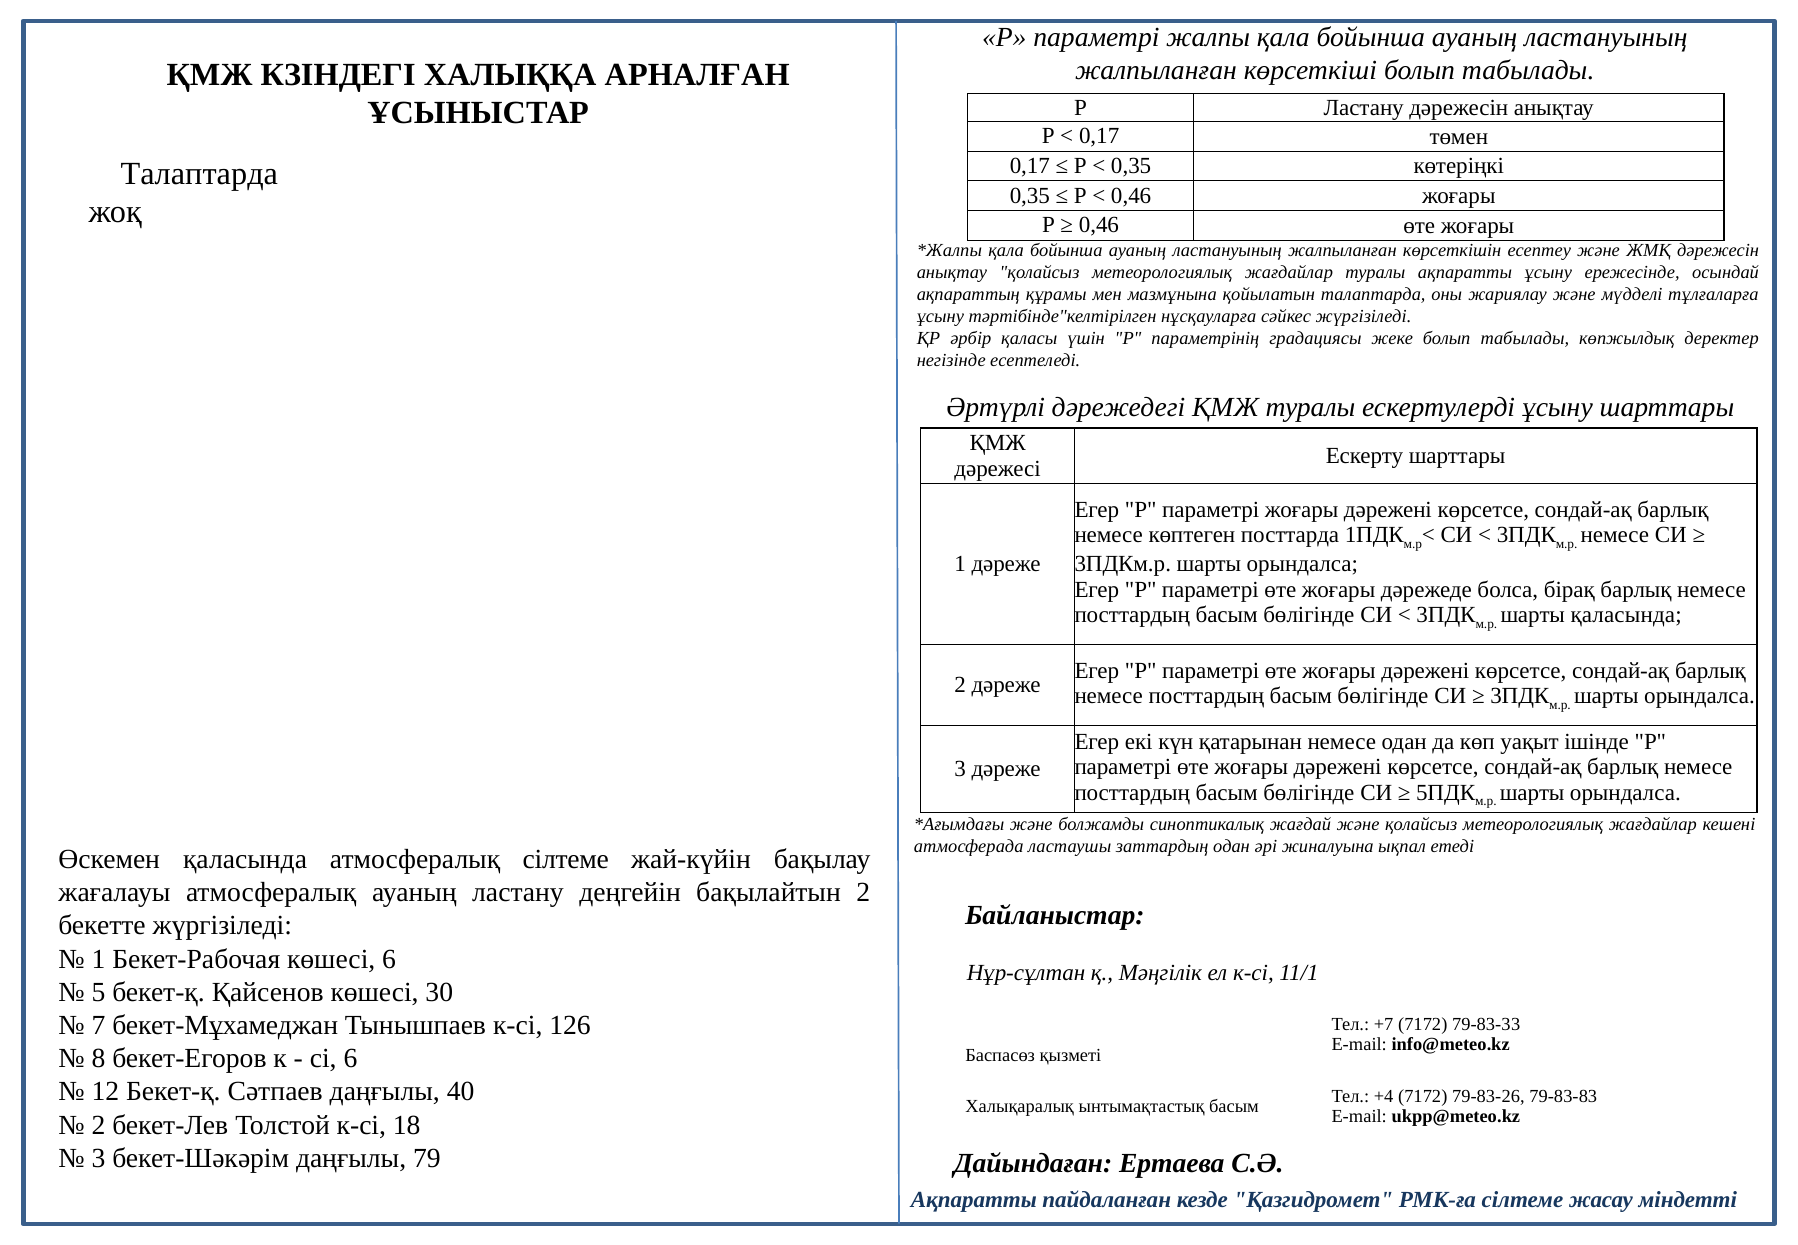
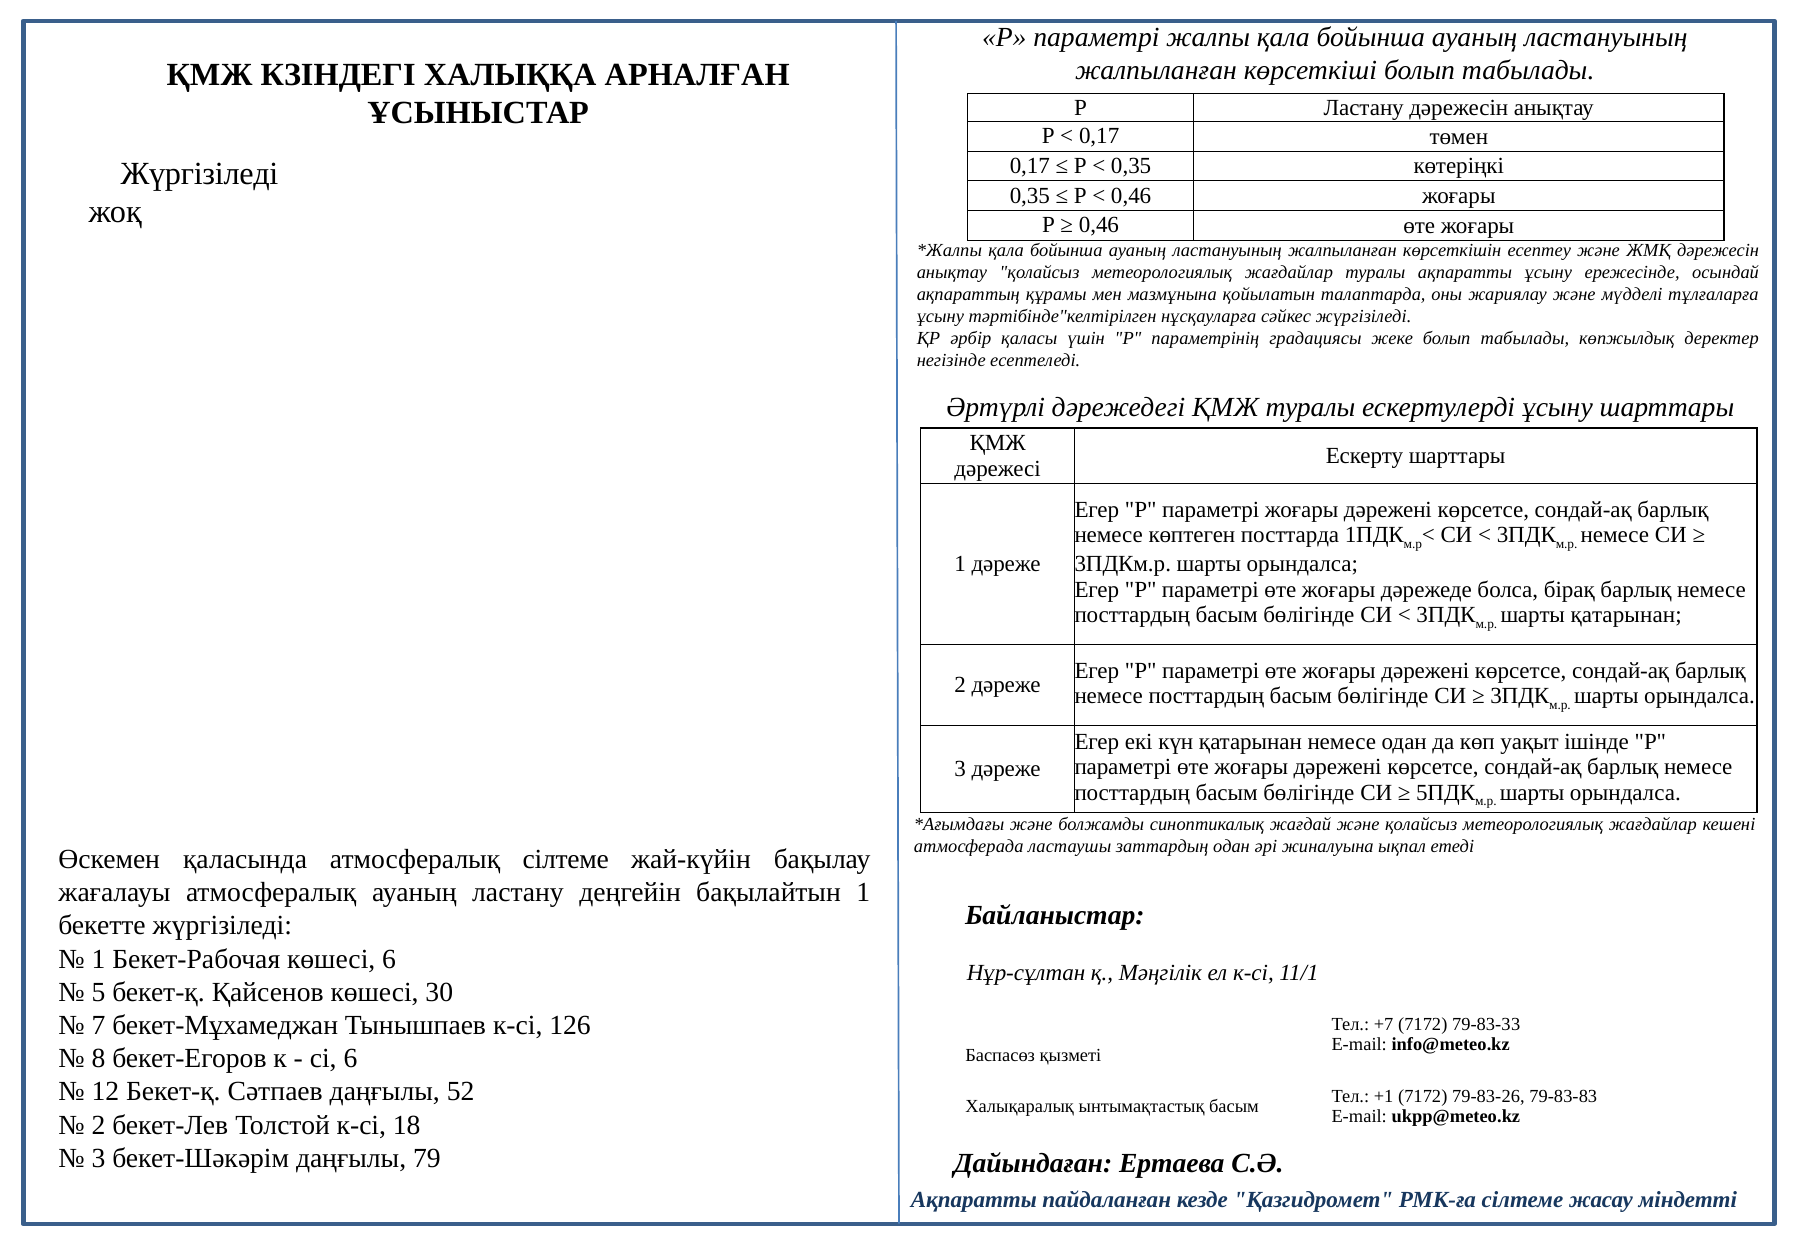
Талаптарда at (199, 174): Талаптарда -> Жүргізіледі
шарты қаласында: қаласында -> қатарынан
бақылайтын 2: 2 -> 1
40: 40 -> 52
+4: +4 -> +1
